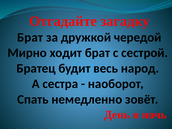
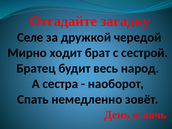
Брат at (30, 37): Брат -> Селе
